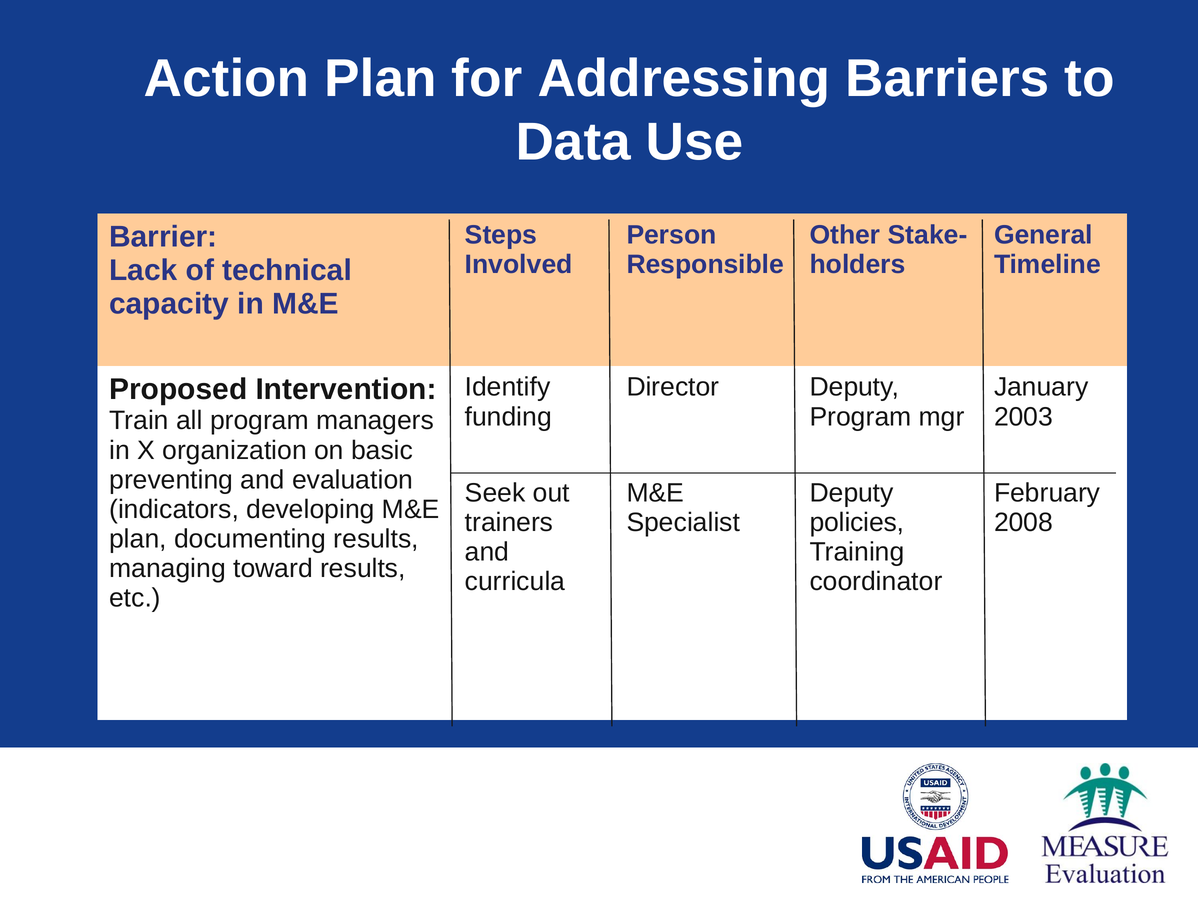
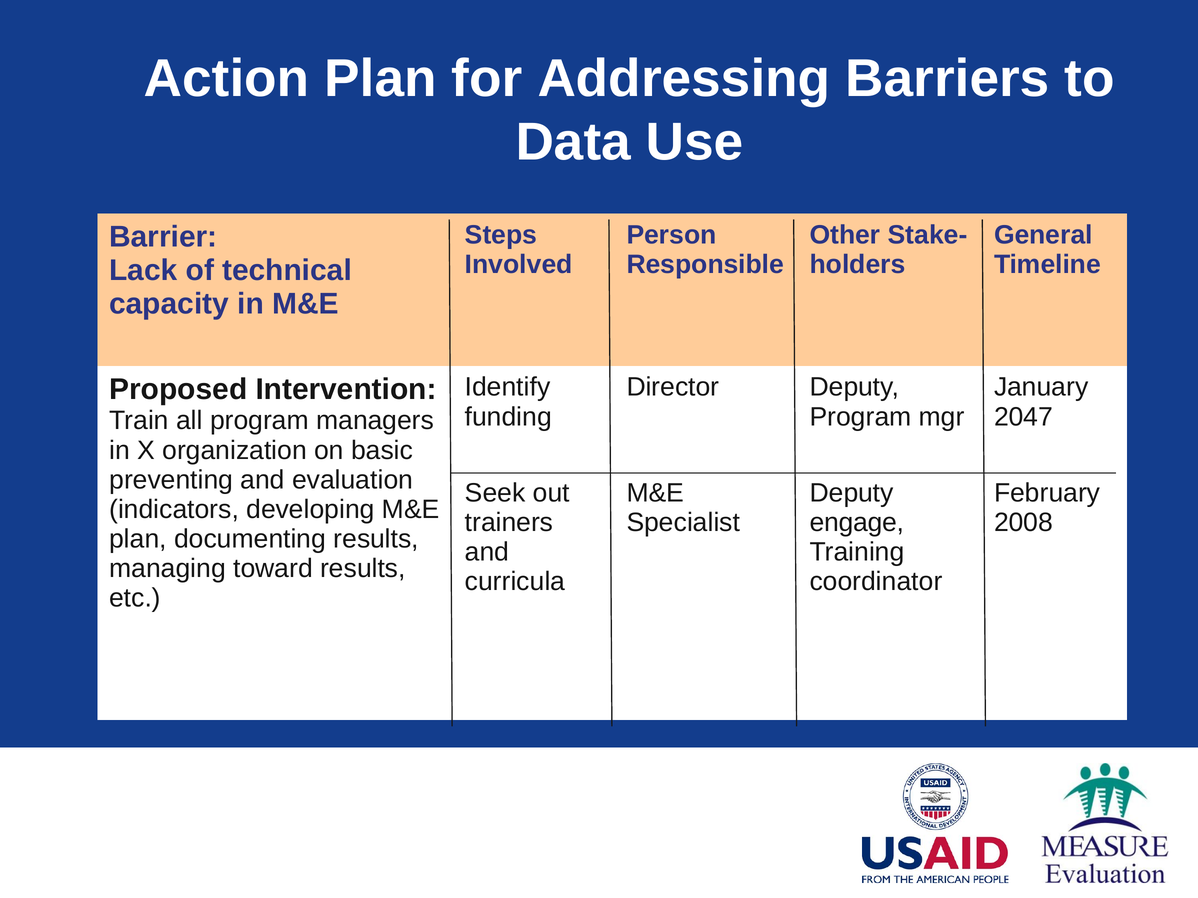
2003: 2003 -> 2047
policies: policies -> engage
